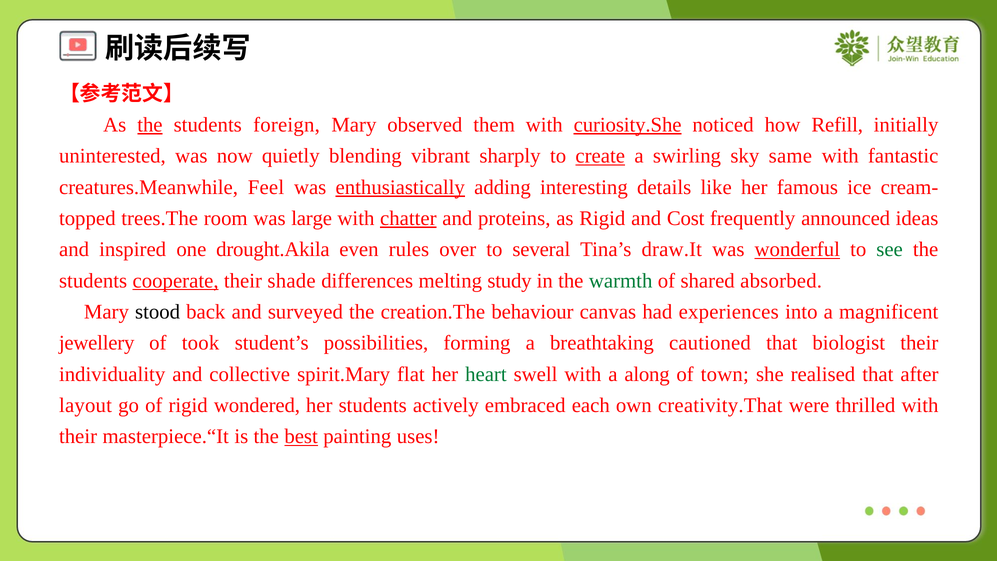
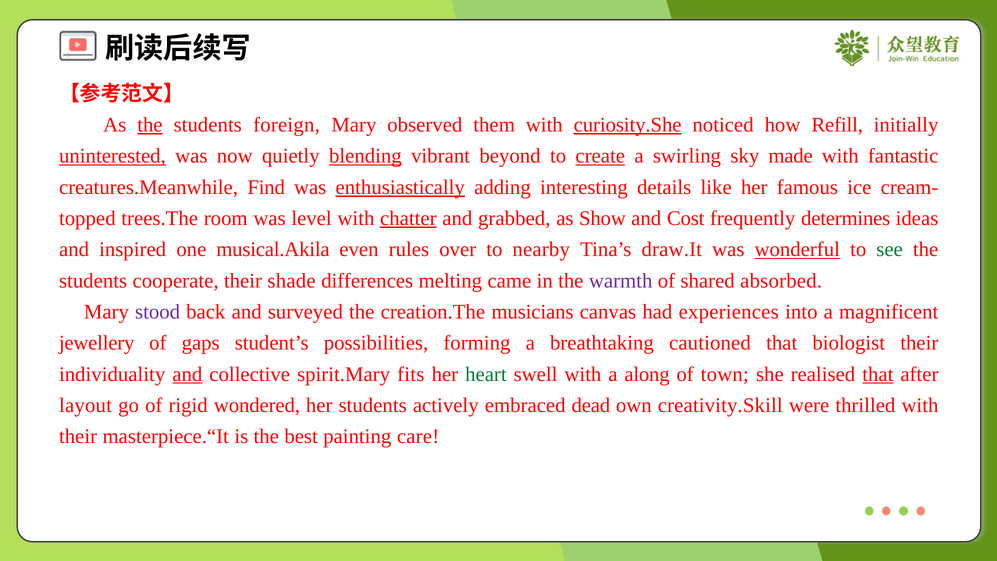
uninterested underline: none -> present
blending underline: none -> present
sharply: sharply -> beyond
same: same -> made
Feel: Feel -> Find
large: large -> level
proteins: proteins -> grabbed
as Rigid: Rigid -> Show
announced: announced -> determines
drought.Akila: drought.Akila -> musical.Akila
several: several -> nearby
cooperate underline: present -> none
study: study -> came
warmth colour: green -> purple
stood colour: black -> purple
behaviour: behaviour -> musicians
took: took -> gaps
and at (187, 374) underline: none -> present
flat: flat -> fits
that at (878, 374) underline: none -> present
each: each -> dead
creativity.That: creativity.That -> creativity.Skill
best underline: present -> none
uses: uses -> care
